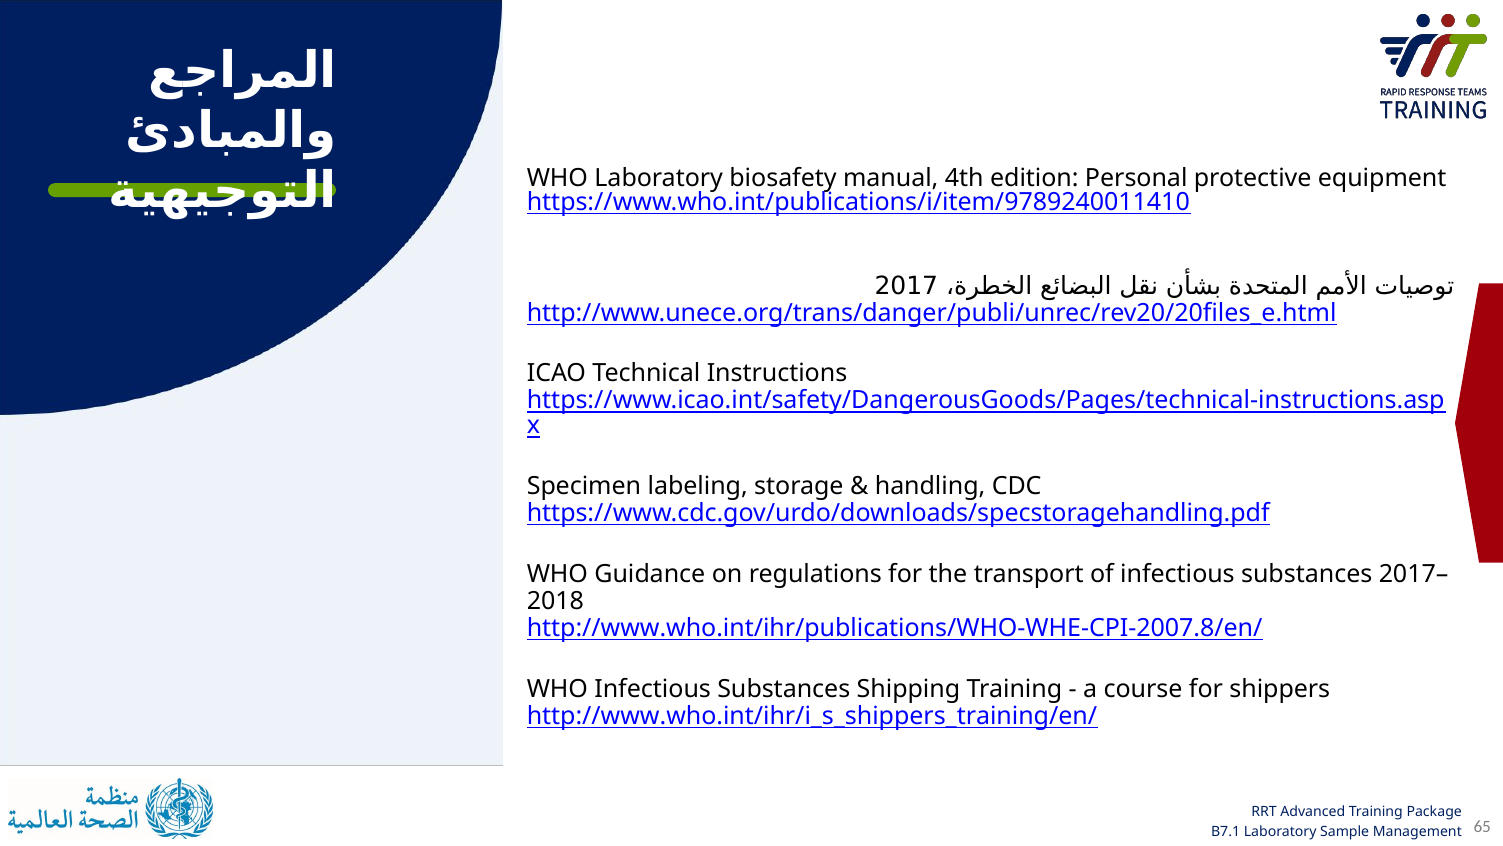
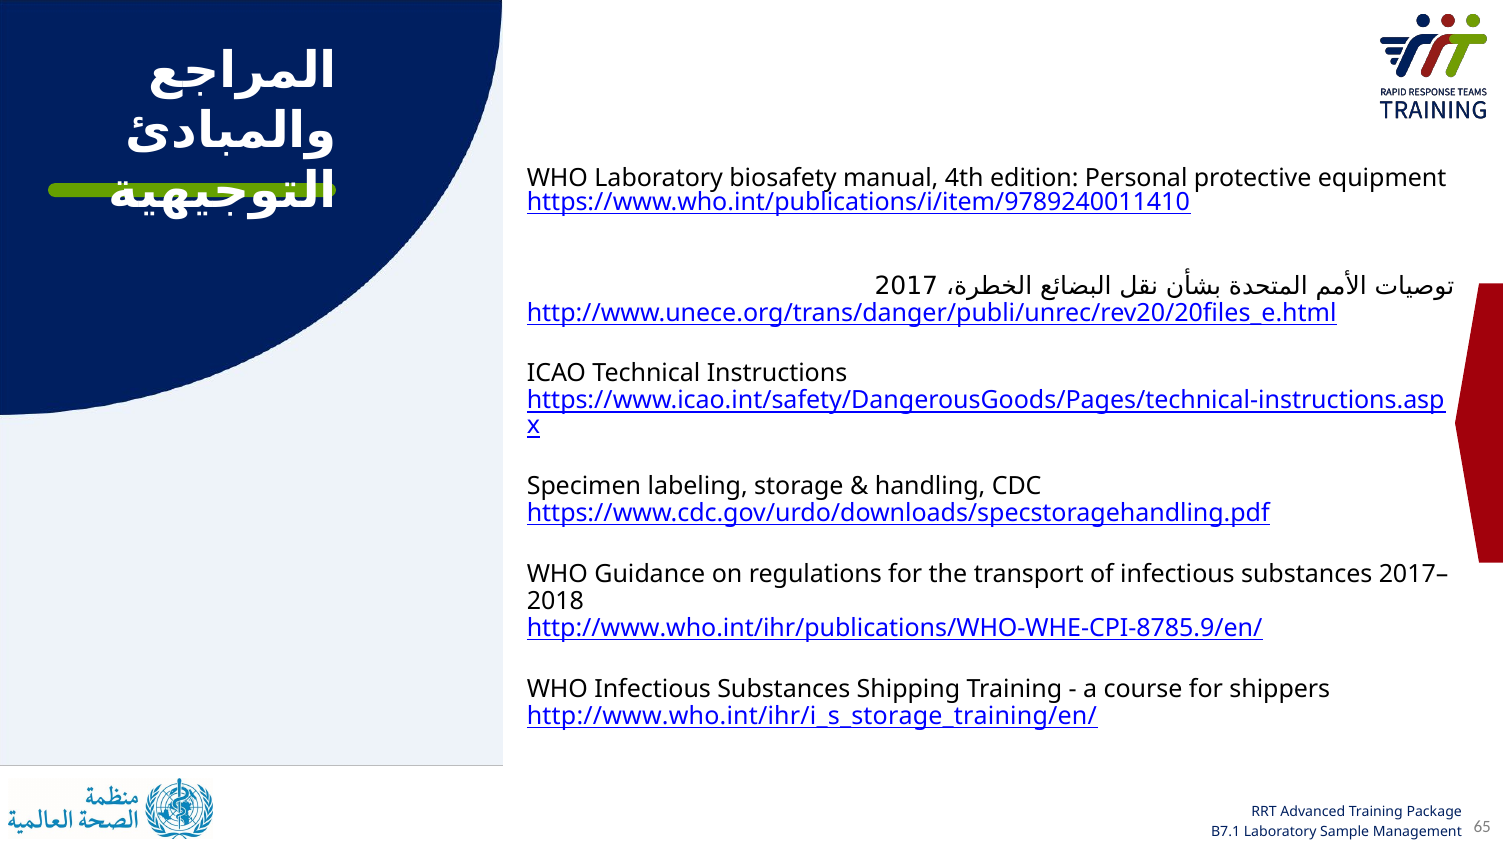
http://www.who.int/ihr/publications/WHO-WHE-CPI-2007.8/en/: http://www.who.int/ihr/publications/WHO-WHE-CPI-2007.8/en/ -> http://www.who.int/ihr/publications/WHO-WHE-CPI-8785.9/en/
http://www.who.int/ihr/i_s_shippers_training/en/: http://www.who.int/ihr/i_s_shippers_training/en/ -> http://www.who.int/ihr/i_s_storage_training/en/
